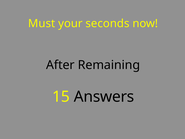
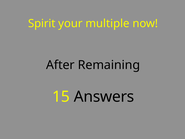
Must: Must -> Spirit
seconds: seconds -> multiple
